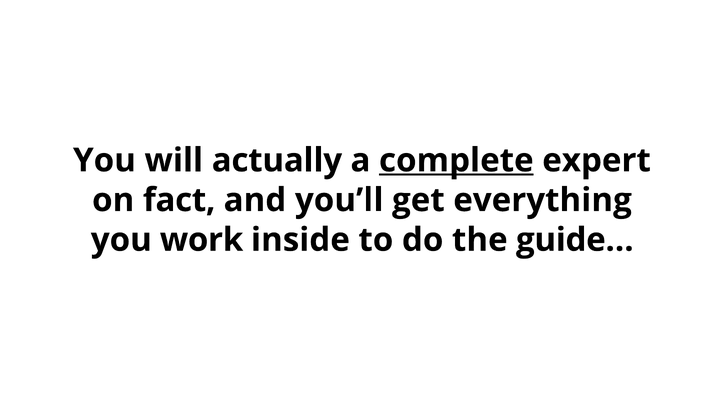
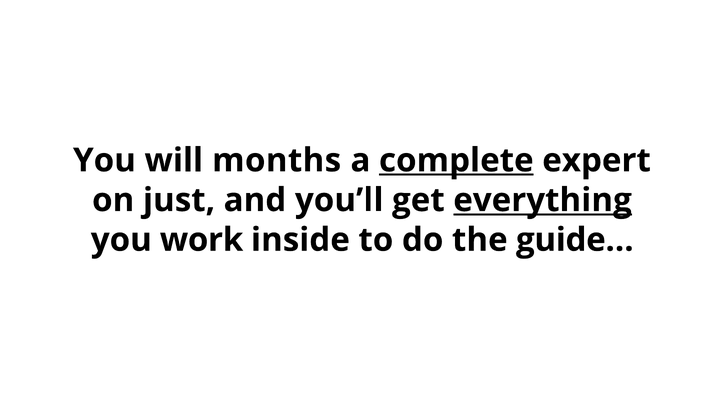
actually: actually -> months
fact: fact -> just
everything underline: none -> present
